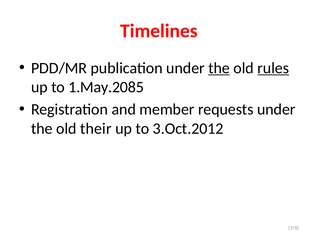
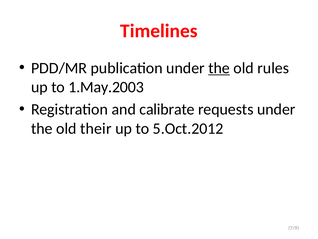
rules underline: present -> none
1.May.2085: 1.May.2085 -> 1.May.2003
member: member -> calibrate
3.Oct.2012: 3.Oct.2012 -> 5.Oct.2012
